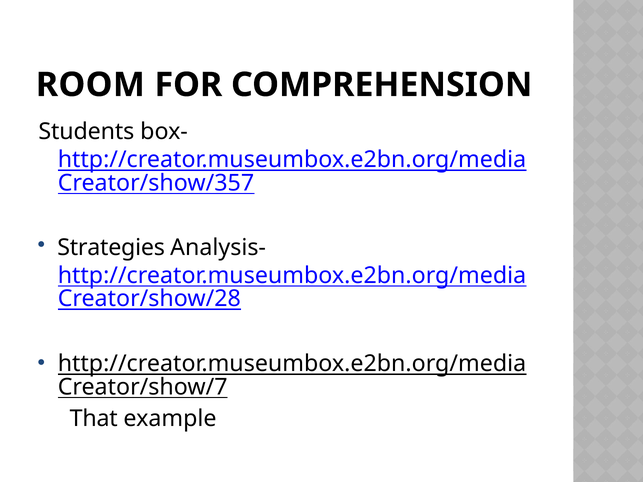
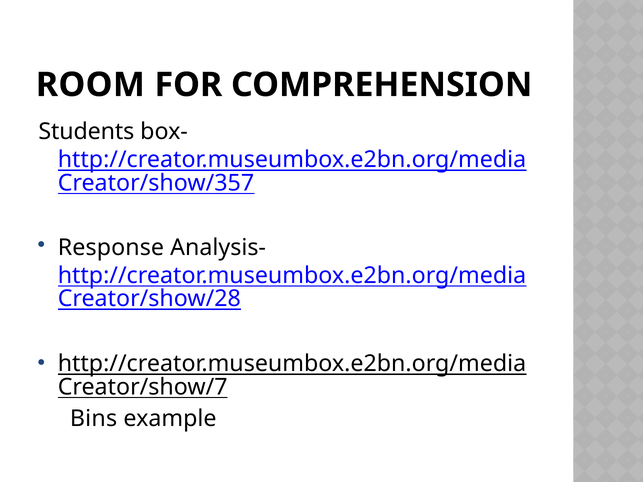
Strategies: Strategies -> Response
That: That -> Bins
